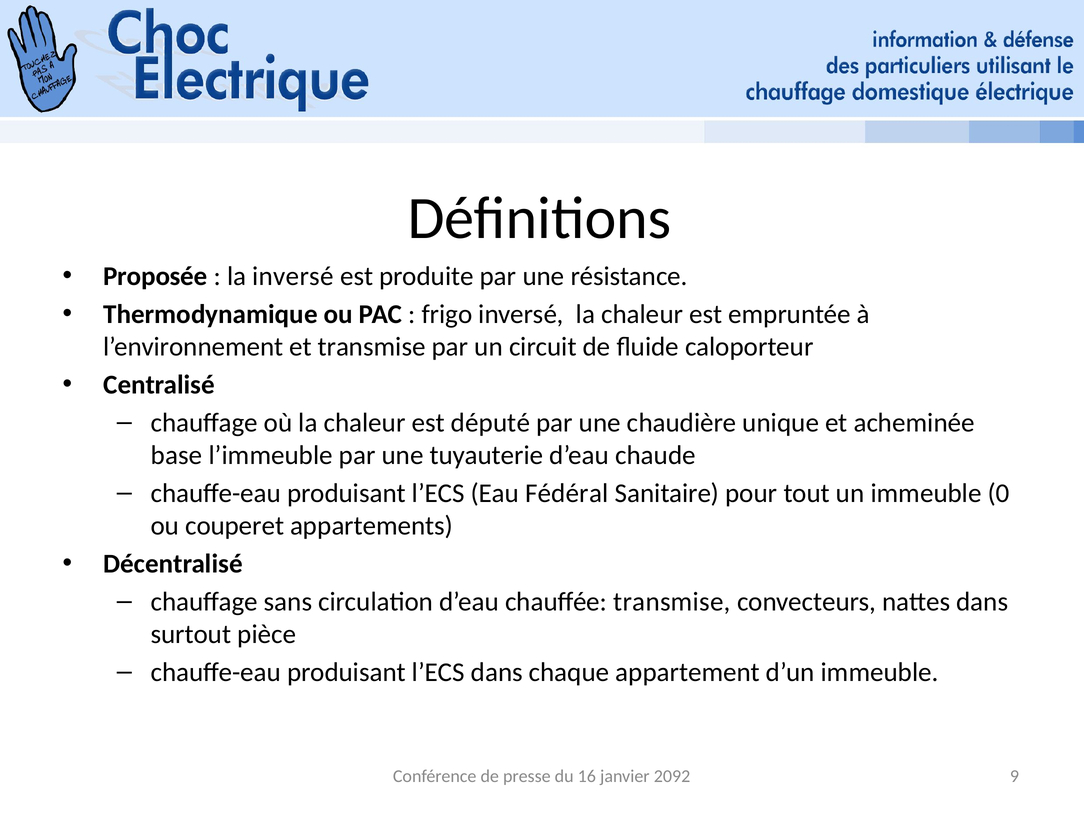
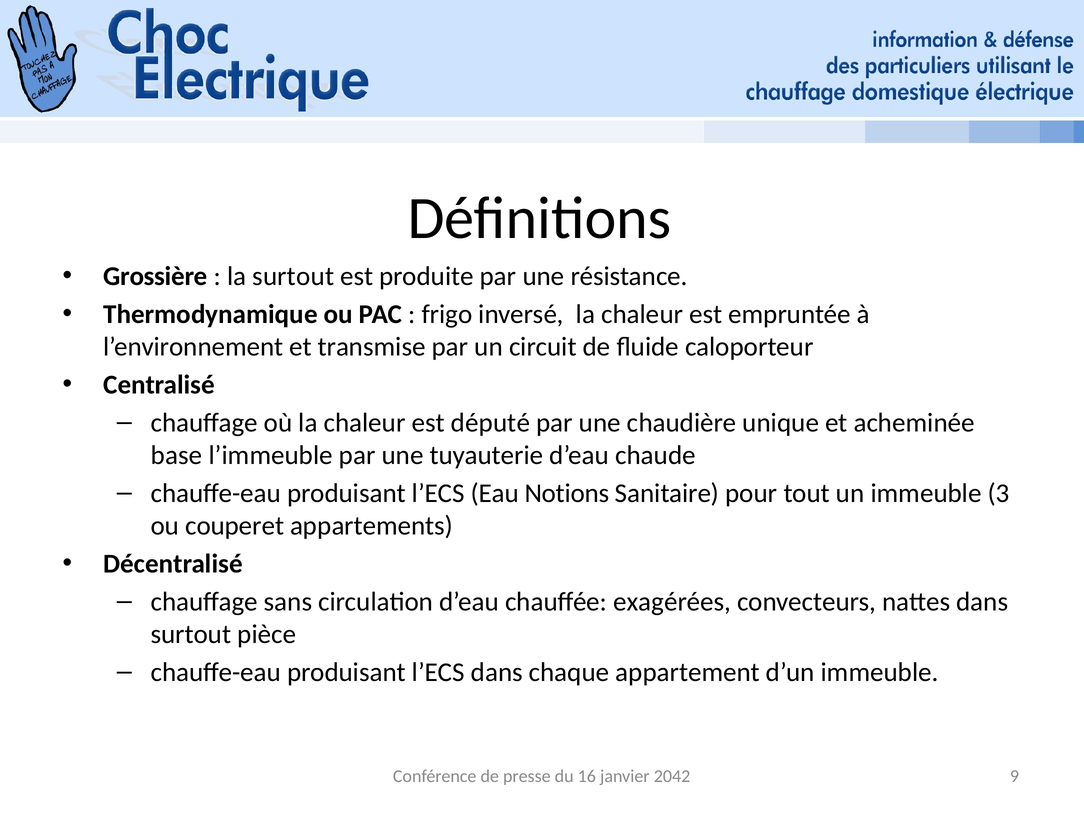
Proposée: Proposée -> Grossière
la inversé: inversé -> surtout
Fédéral: Fédéral -> Notions
0: 0 -> 3
chauffée transmise: transmise -> exagérées
2092: 2092 -> 2042
